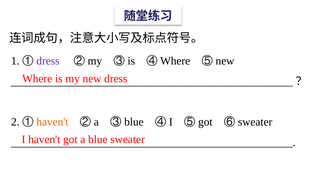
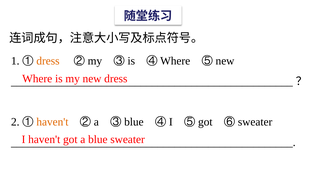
dress at (48, 61) colour: purple -> orange
